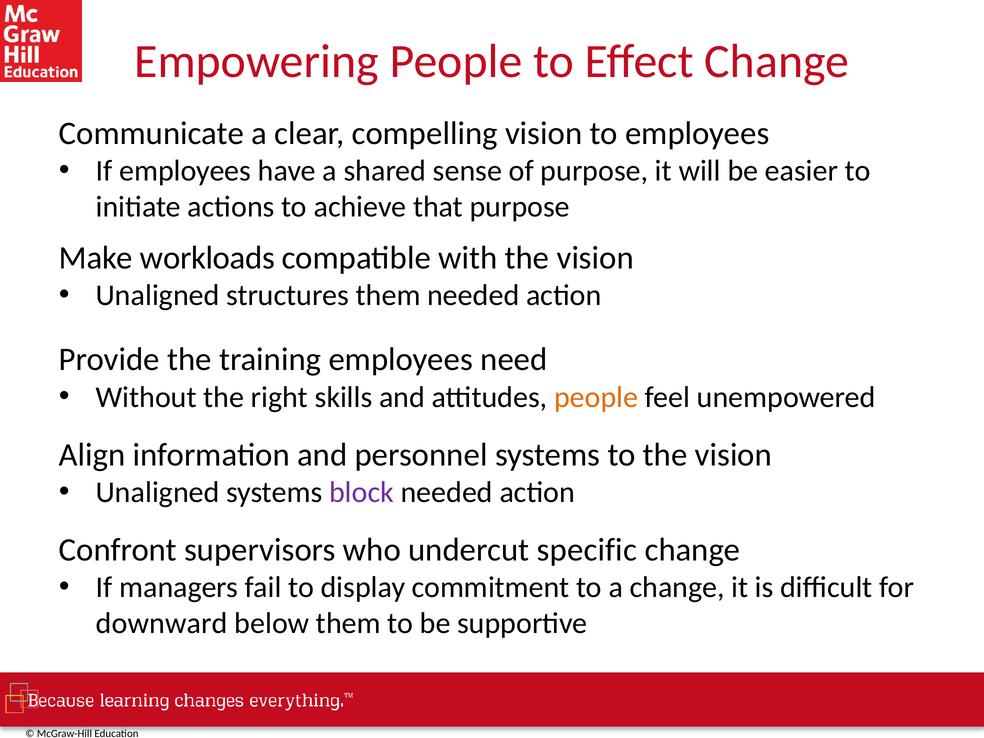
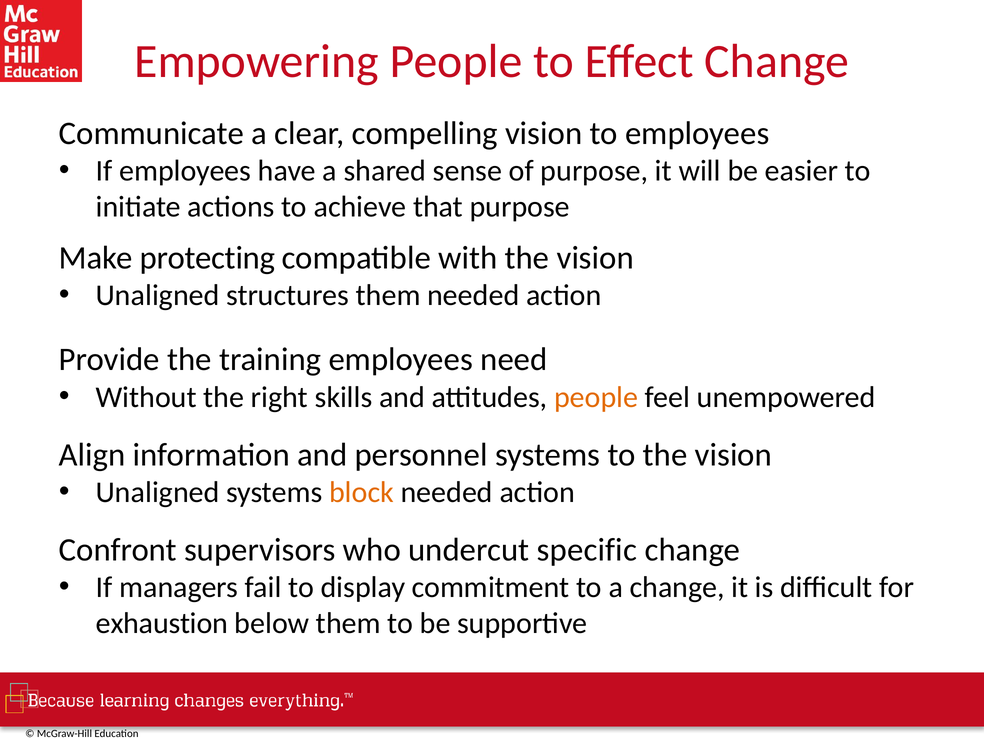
workloads: workloads -> protecting
block colour: purple -> orange
downward: downward -> exhaustion
